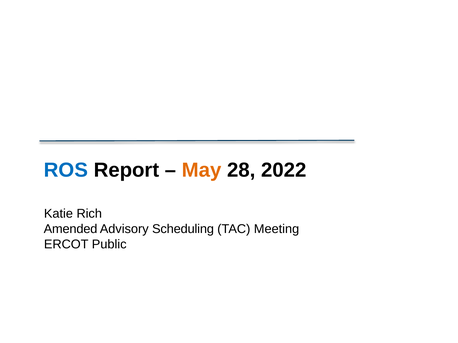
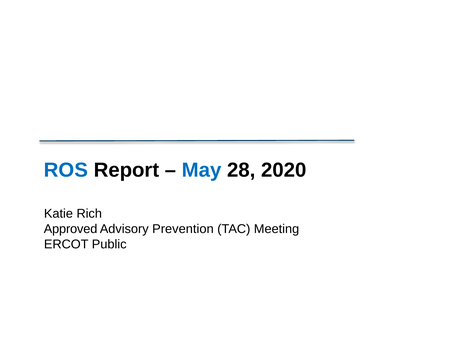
May colour: orange -> blue
2022: 2022 -> 2020
Amended: Amended -> Approved
Scheduling: Scheduling -> Prevention
